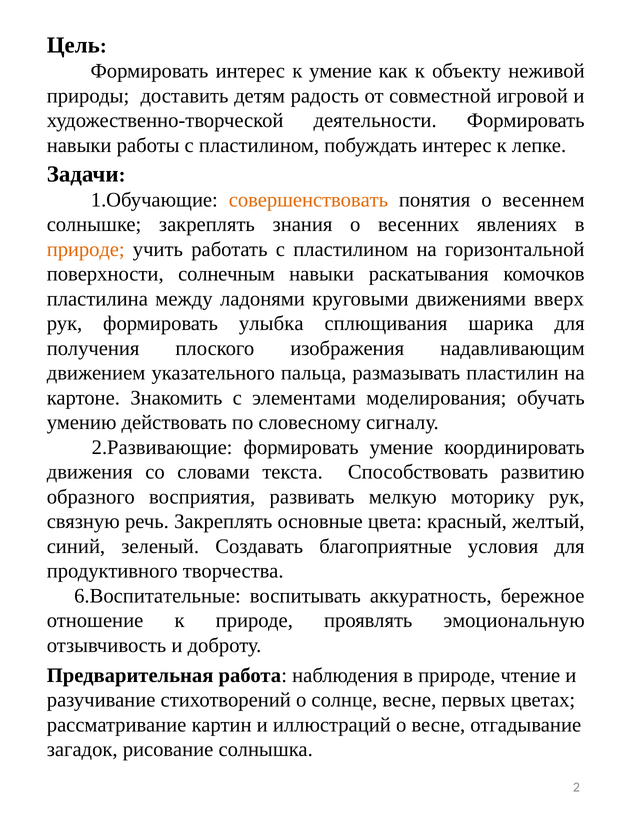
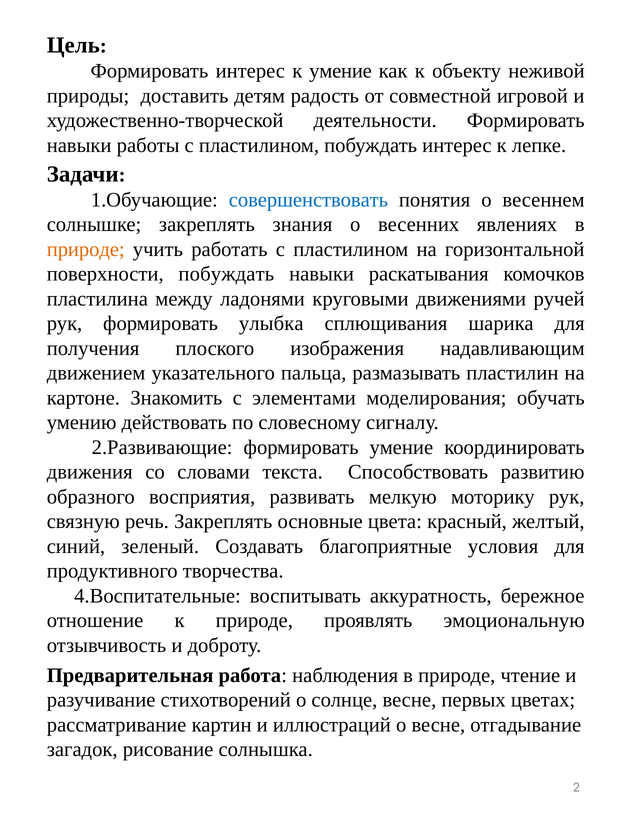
совершенствовать colour: orange -> blue
поверхности солнечным: солнечным -> побуждать
вверх: вверх -> ручей
6.Воспитательные: 6.Воспитательные -> 4.Воспитательные
